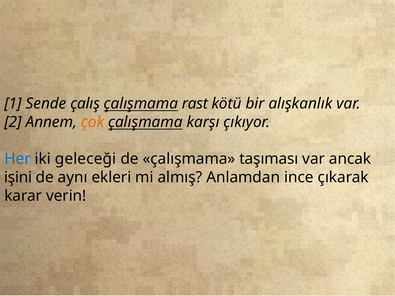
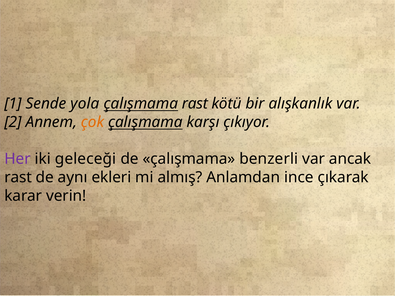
çalış: çalış -> yola
Her colour: blue -> purple
taşıması: taşıması -> benzerli
işini at (18, 177): işini -> rast
